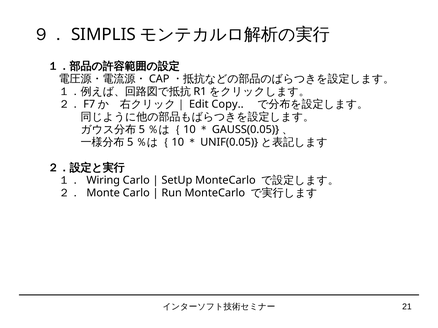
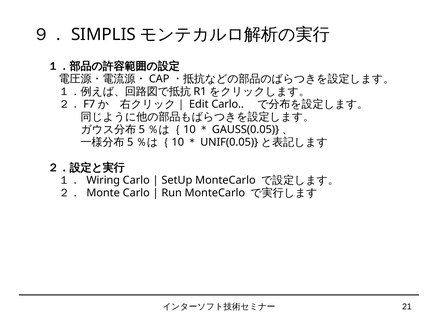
Copy at (228, 104): Copy -> Carlo
